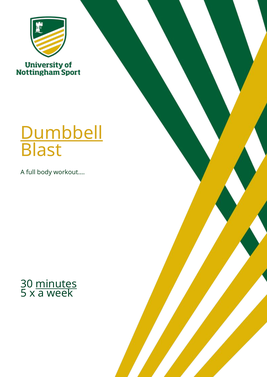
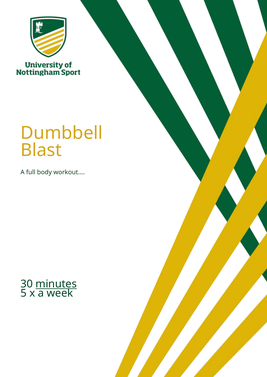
Dumbbell underline: present -> none
